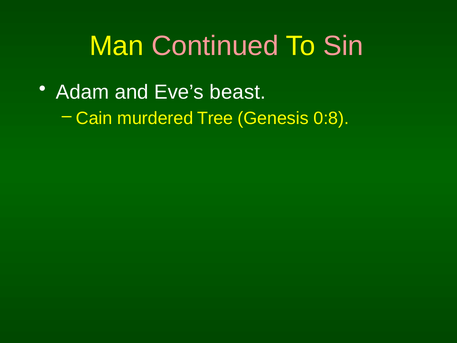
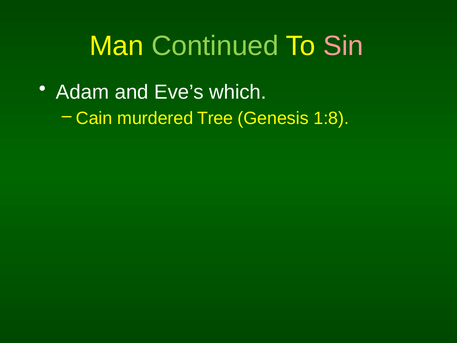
Continued colour: pink -> light green
beast: beast -> which
0:8: 0:8 -> 1:8
